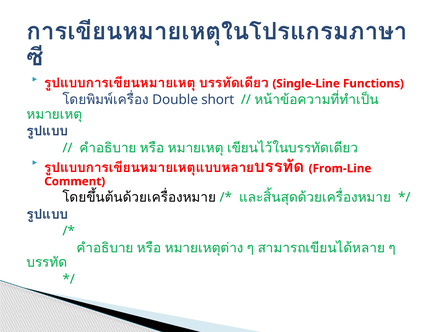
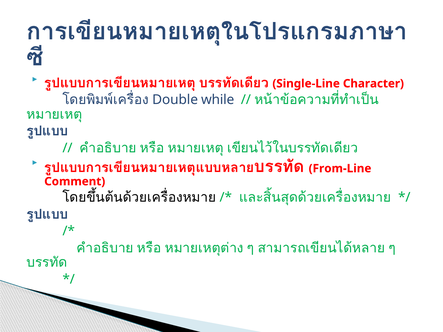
Functions: Functions -> Character
short: short -> while
